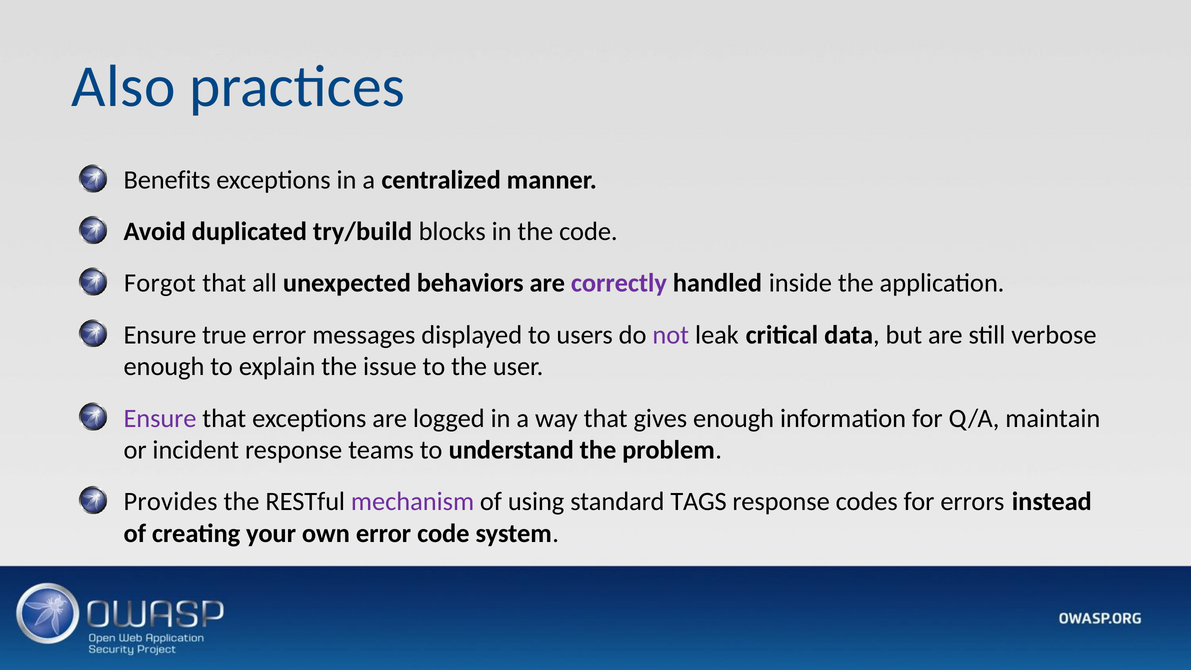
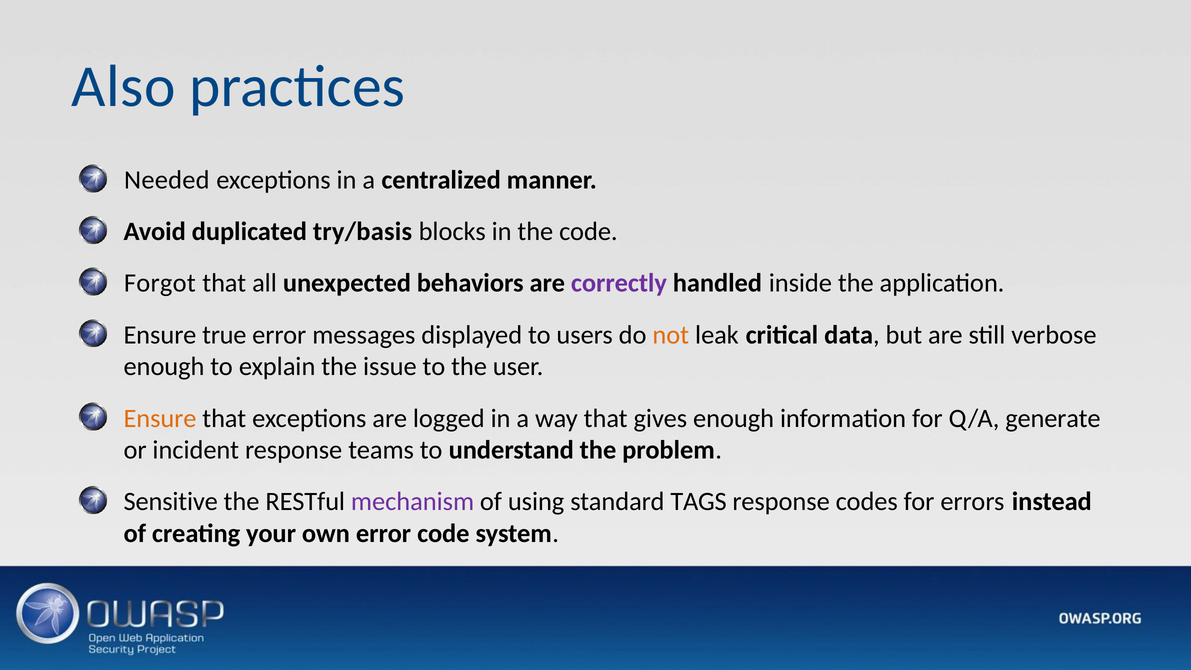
Benefits: Benefits -> Needed
try/build: try/build -> try/basis
not colour: purple -> orange
Ensure at (160, 418) colour: purple -> orange
maintain: maintain -> generate
Provides: Provides -> Sensitive
